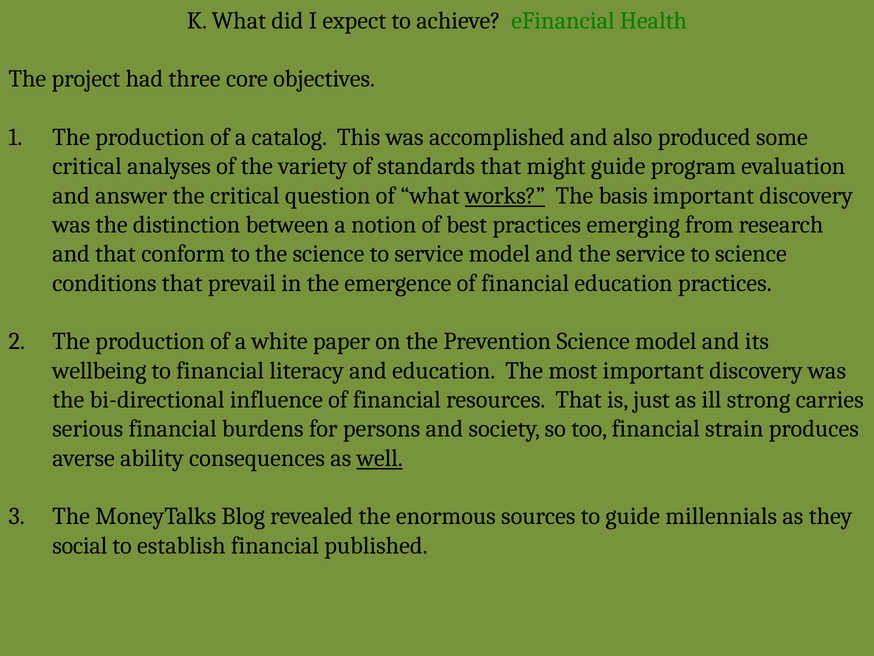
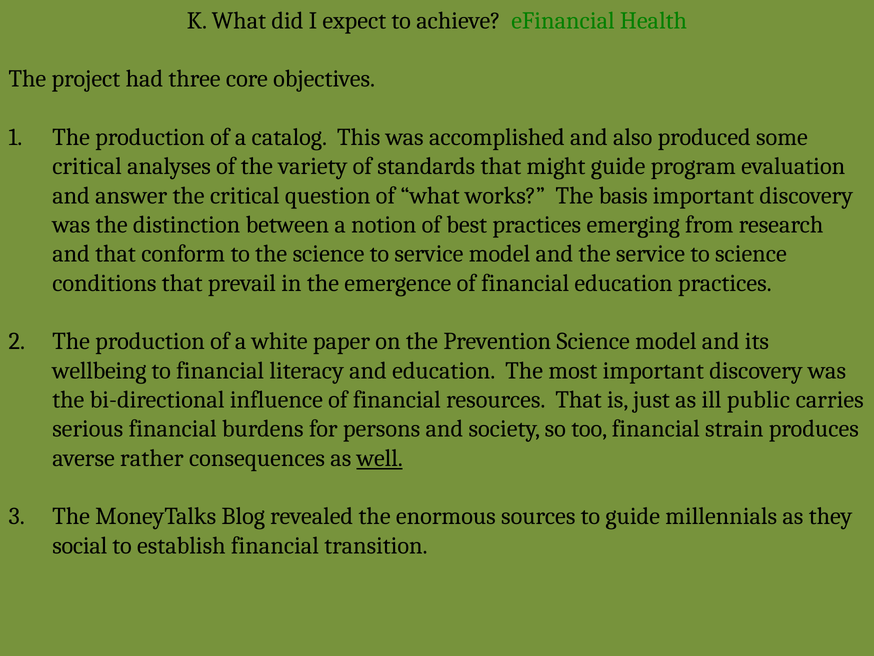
works underline: present -> none
strong: strong -> public
ability: ability -> rather
published: published -> transition
